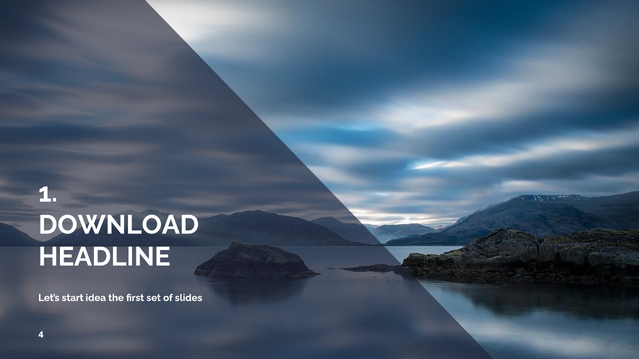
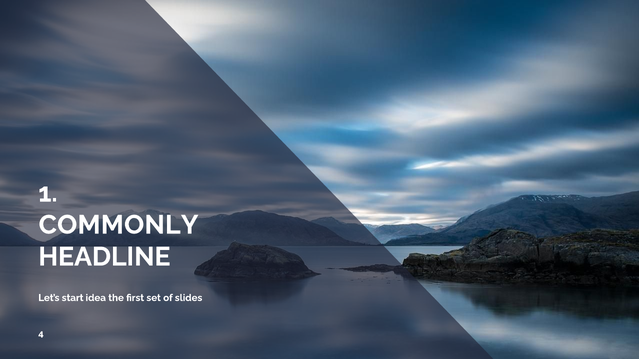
DOWNLOAD: DOWNLOAD -> COMMONLY
